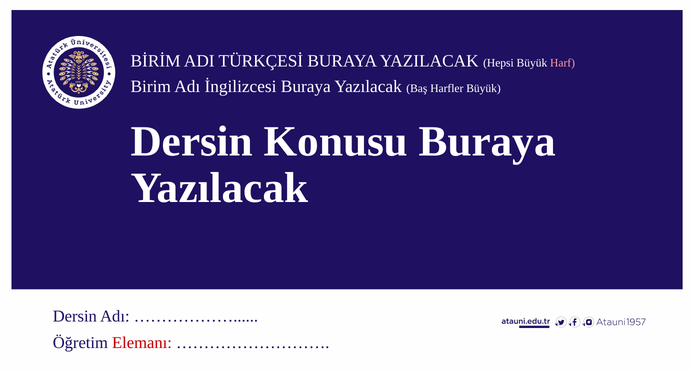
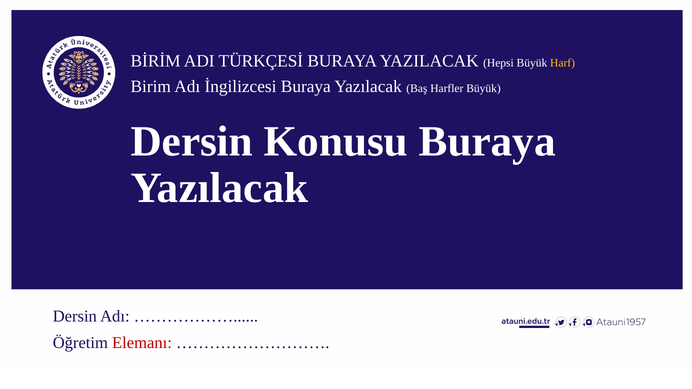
Harf at (563, 63) colour: pink -> yellow
